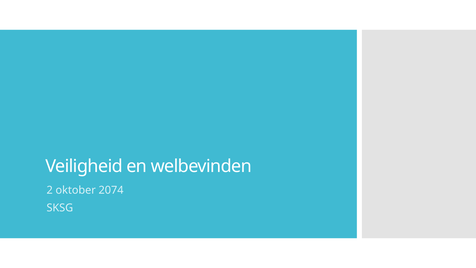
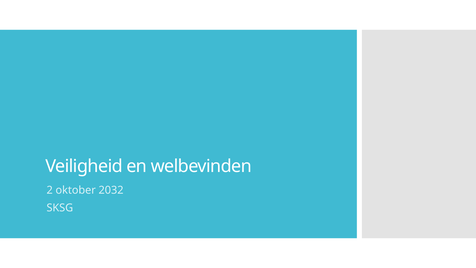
2074: 2074 -> 2032
